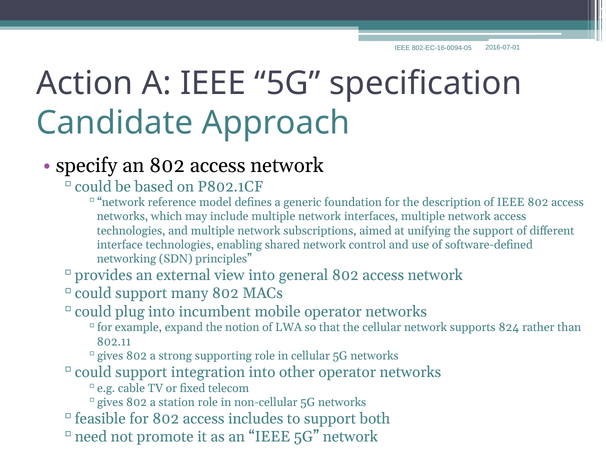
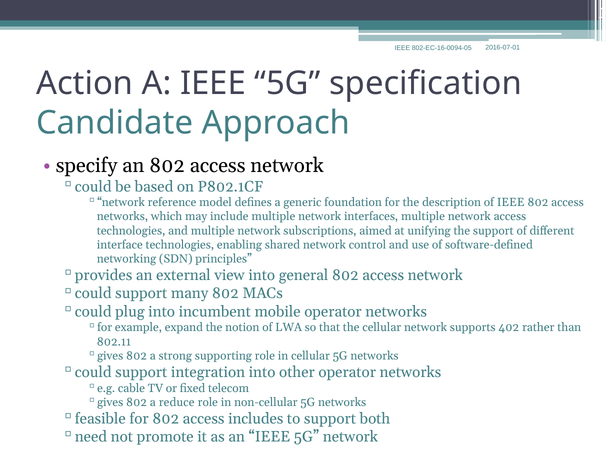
824: 824 -> 402
station: station -> reduce
